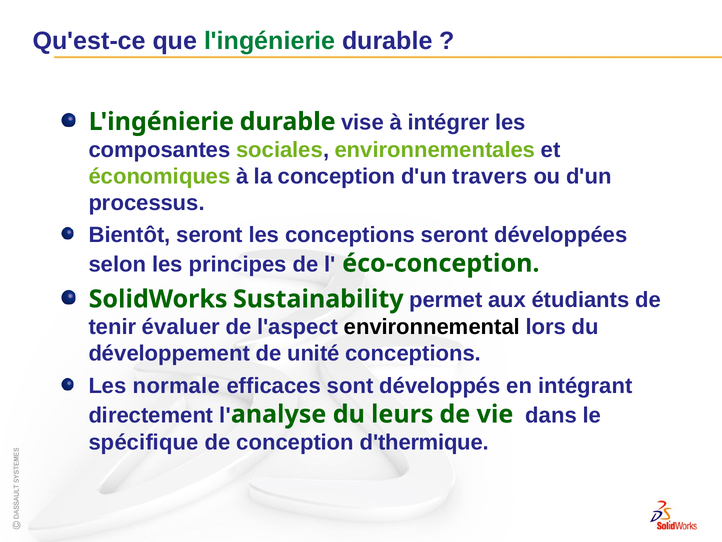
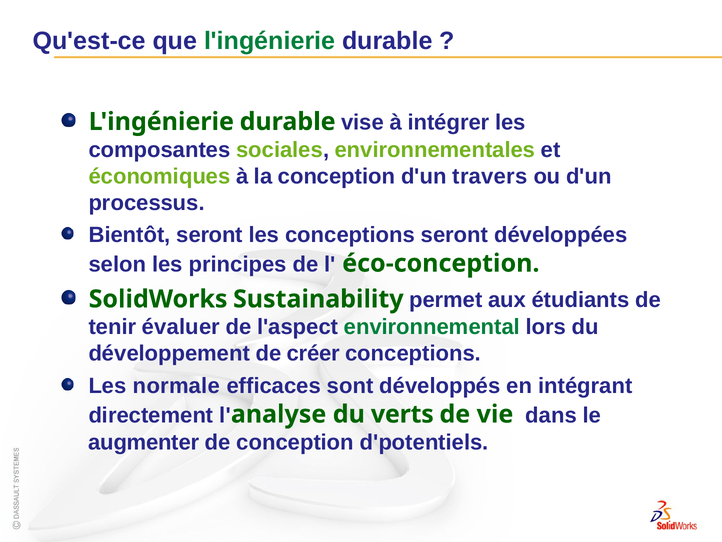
environnemental colour: black -> green
unité: unité -> créer
leurs: leurs -> verts
spécifique: spécifique -> augmenter
d'thermique: d'thermique -> d'potentiels
